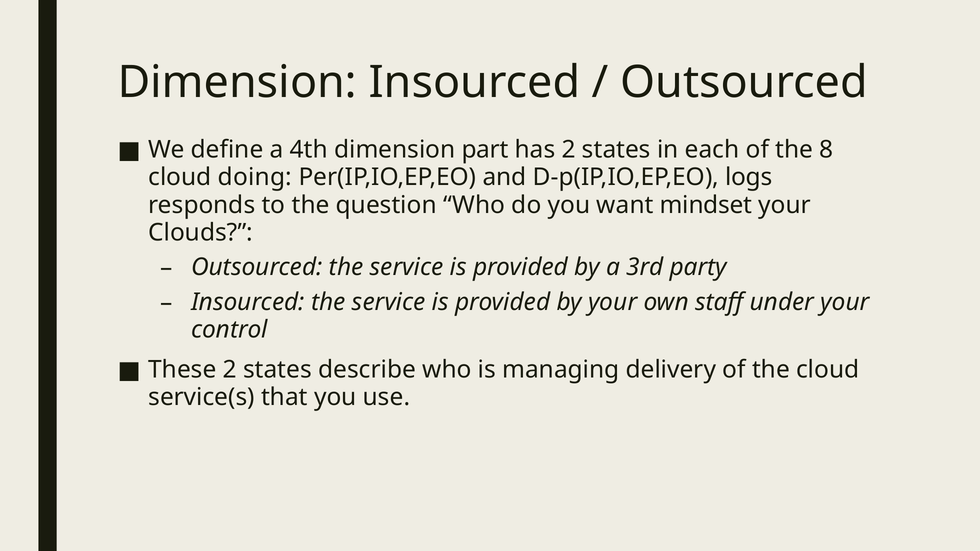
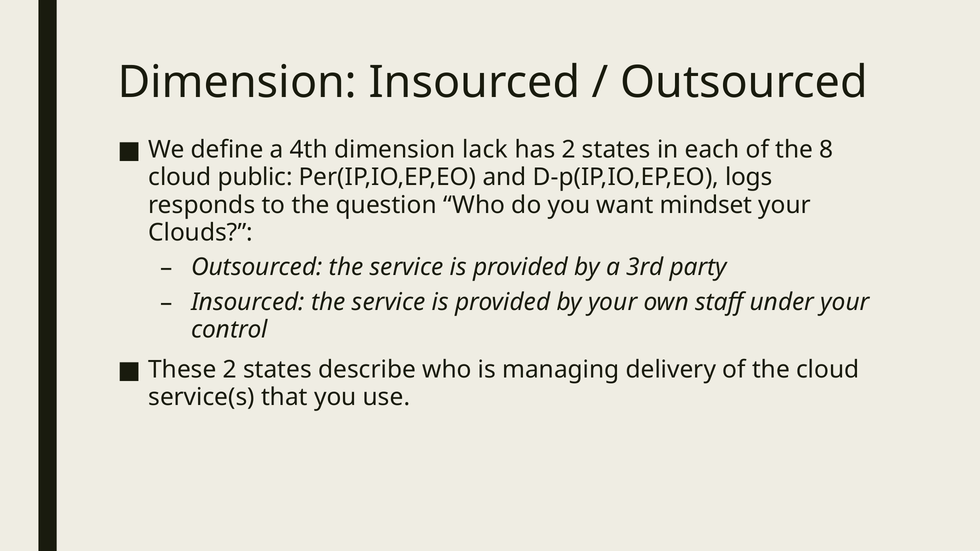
part: part -> lack
doing: doing -> public
